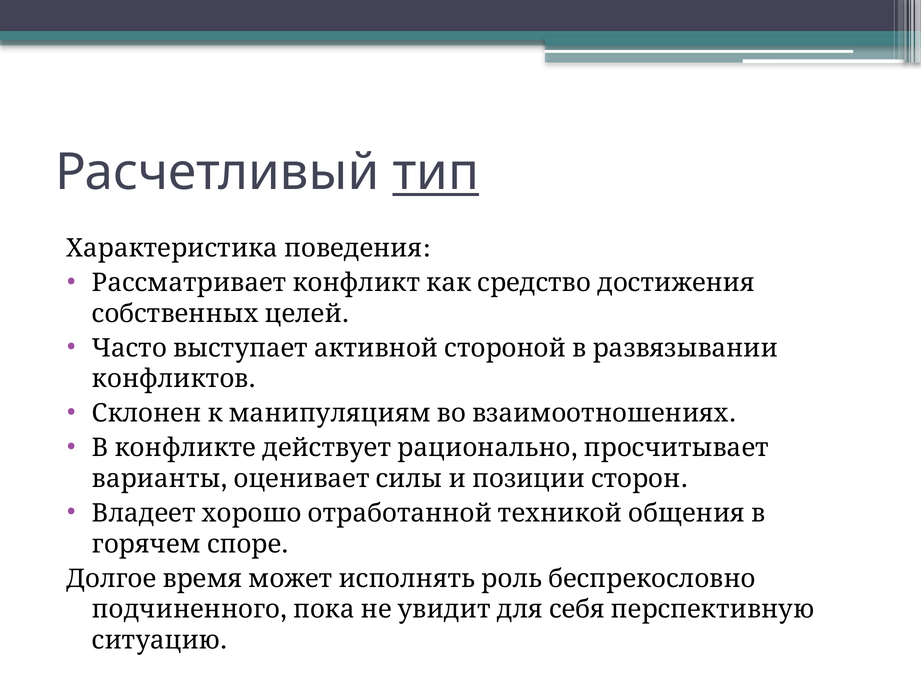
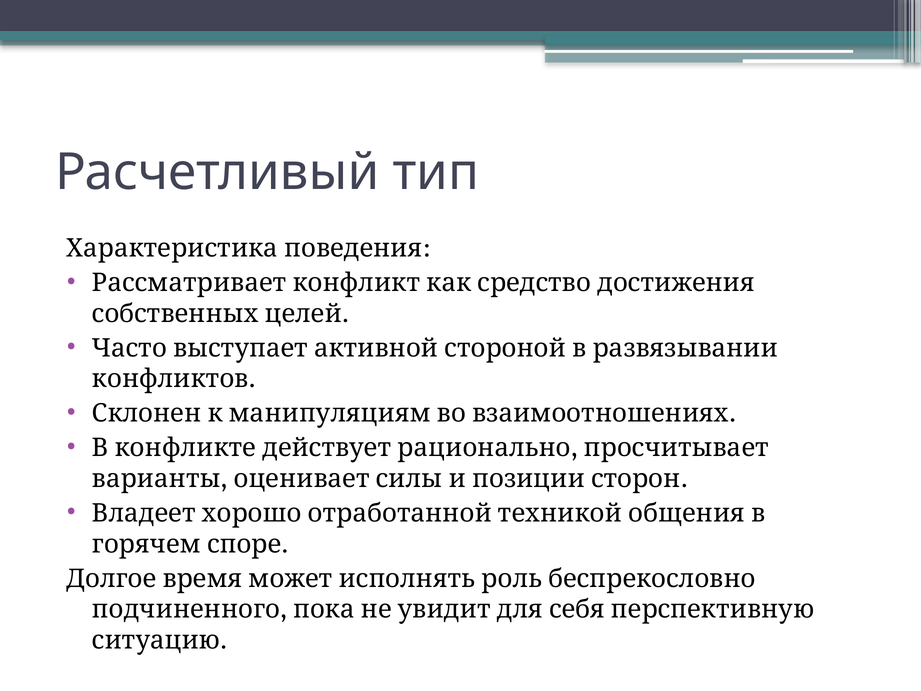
тип underline: present -> none
